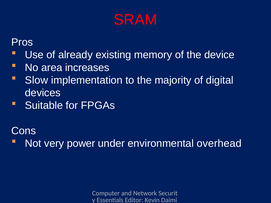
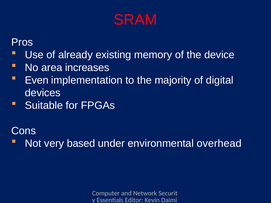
Slow: Slow -> Even
power: power -> based
